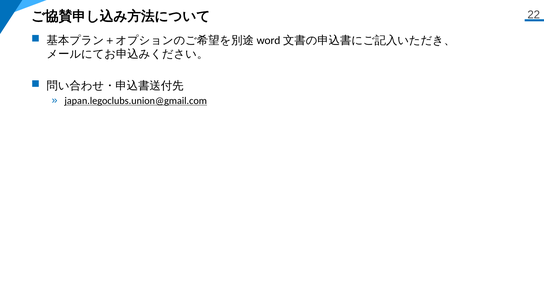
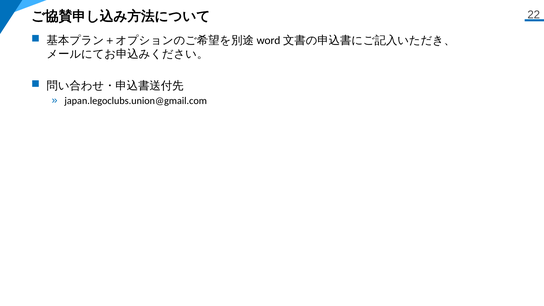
japan.legoclubs.union@gmail.com underline: present -> none
